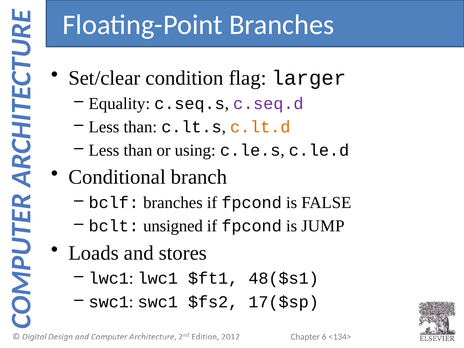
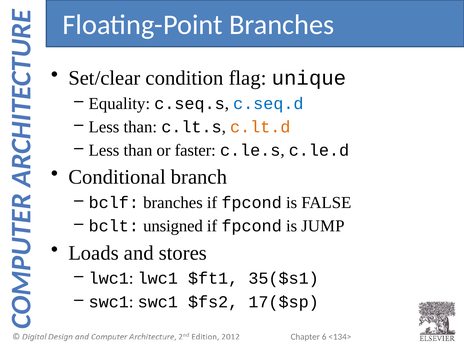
larger: larger -> unique
c.seq.d colour: purple -> blue
using: using -> faster
48($s1: 48($s1 -> 35($s1
